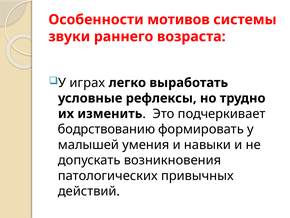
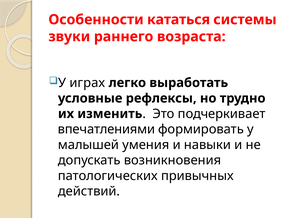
мотивов: мотивов -> кататься
бодрствованию: бодрствованию -> впечатлениями
